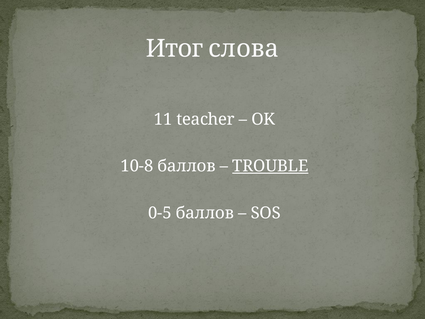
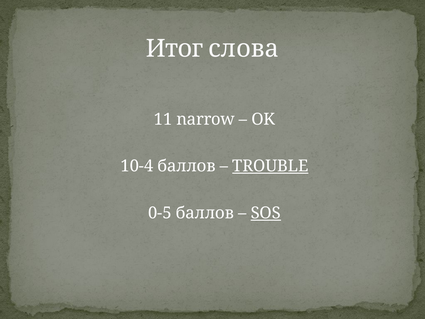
teacher: teacher -> narrow
10-8: 10-8 -> 10-4
SOS underline: none -> present
